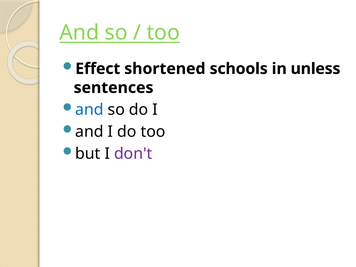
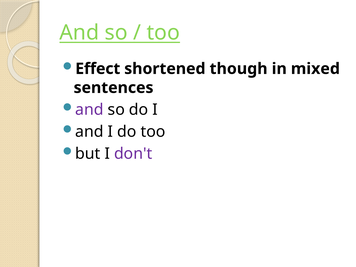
schools: schools -> though
unless: unless -> mixed
and at (89, 110) colour: blue -> purple
